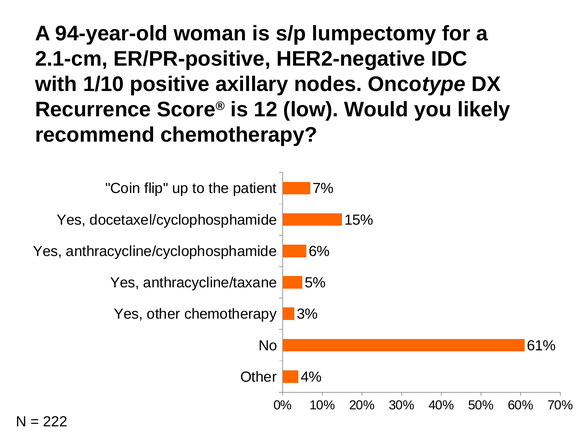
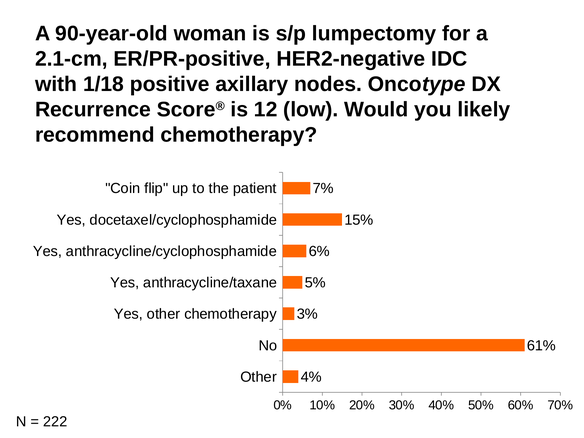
94-year-old: 94-year-old -> 90-year-old
1/10: 1/10 -> 1/18
